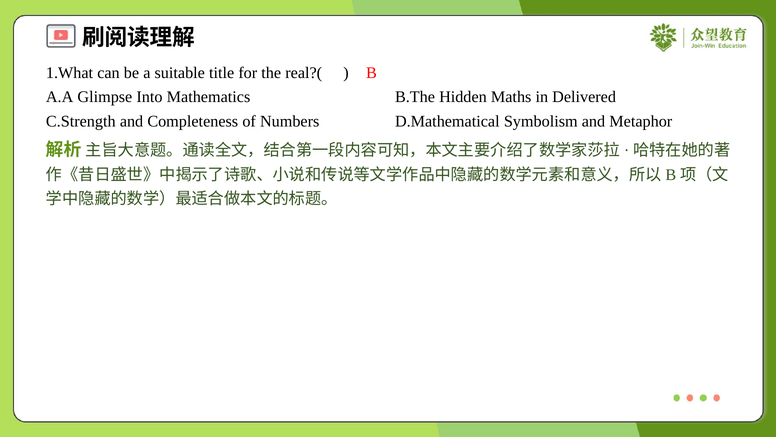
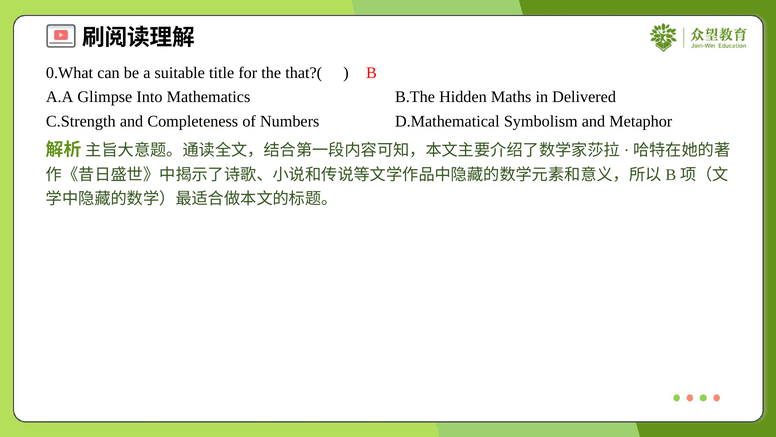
1.What: 1.What -> 0.What
real?(: real?( -> that?(
